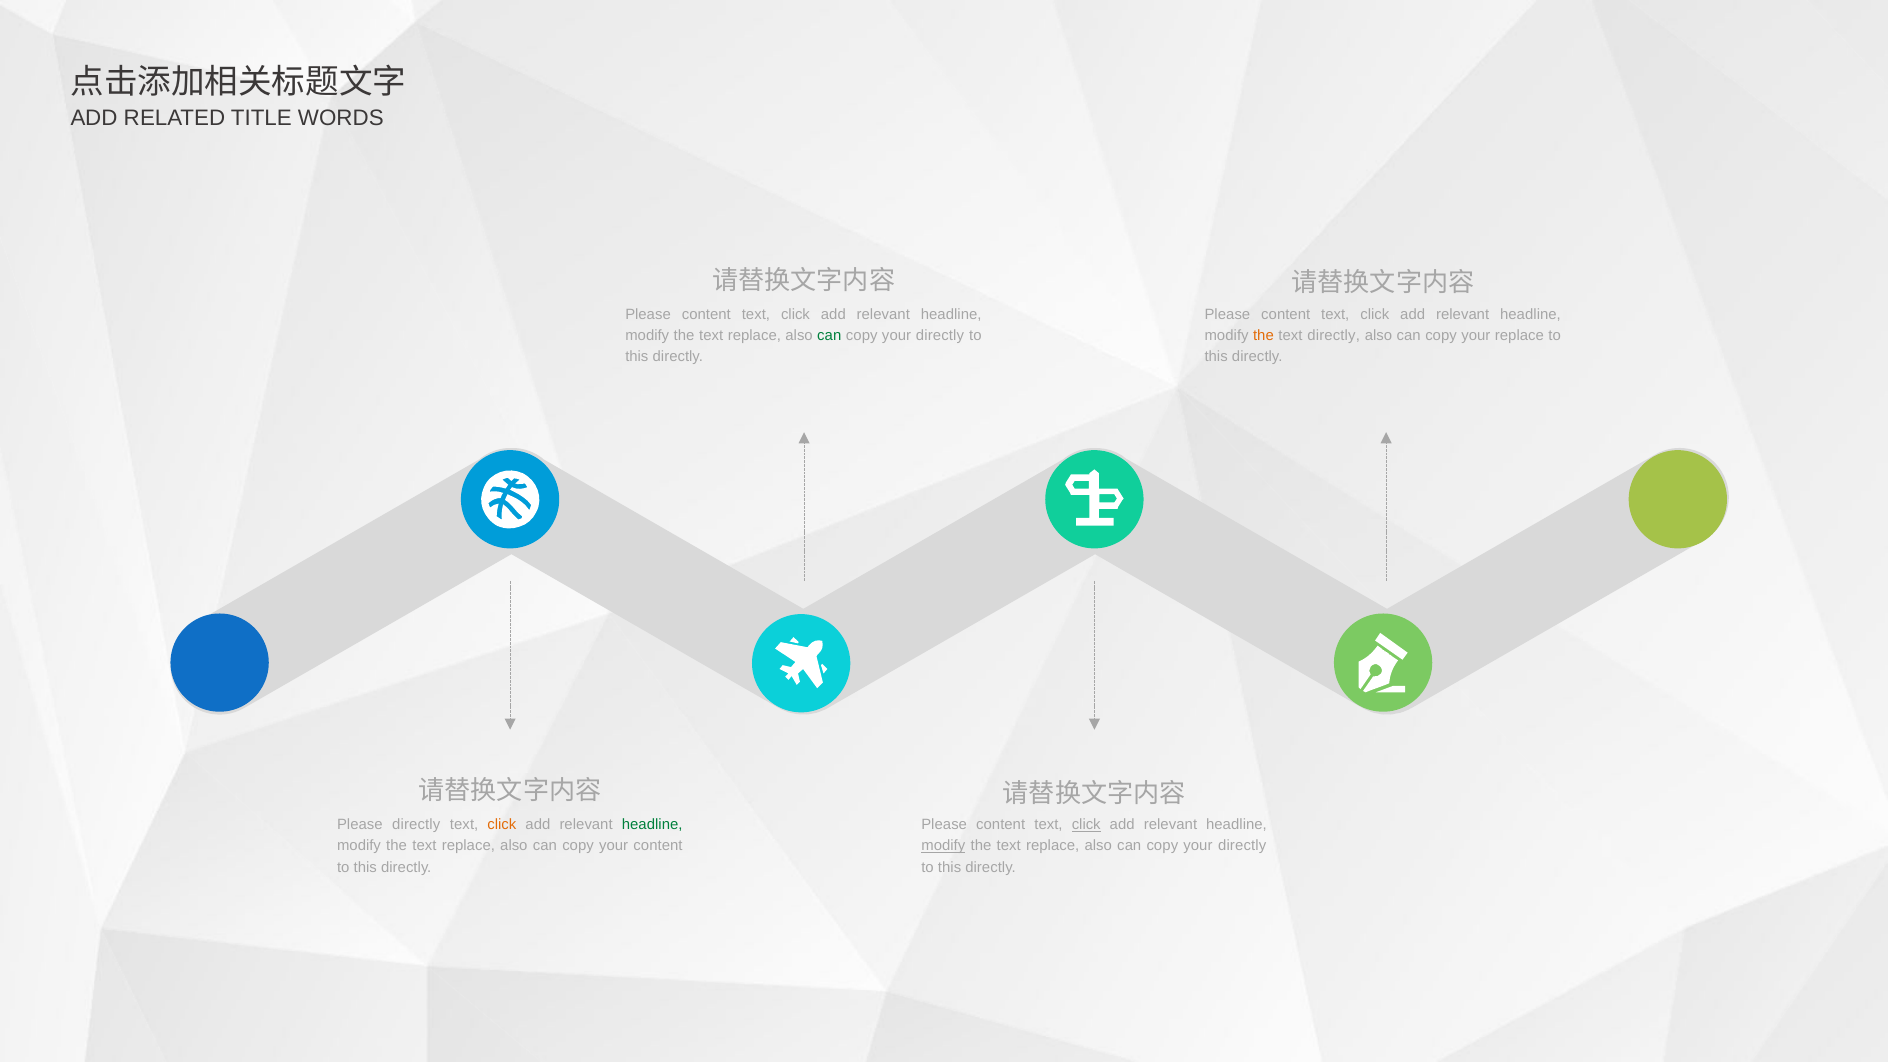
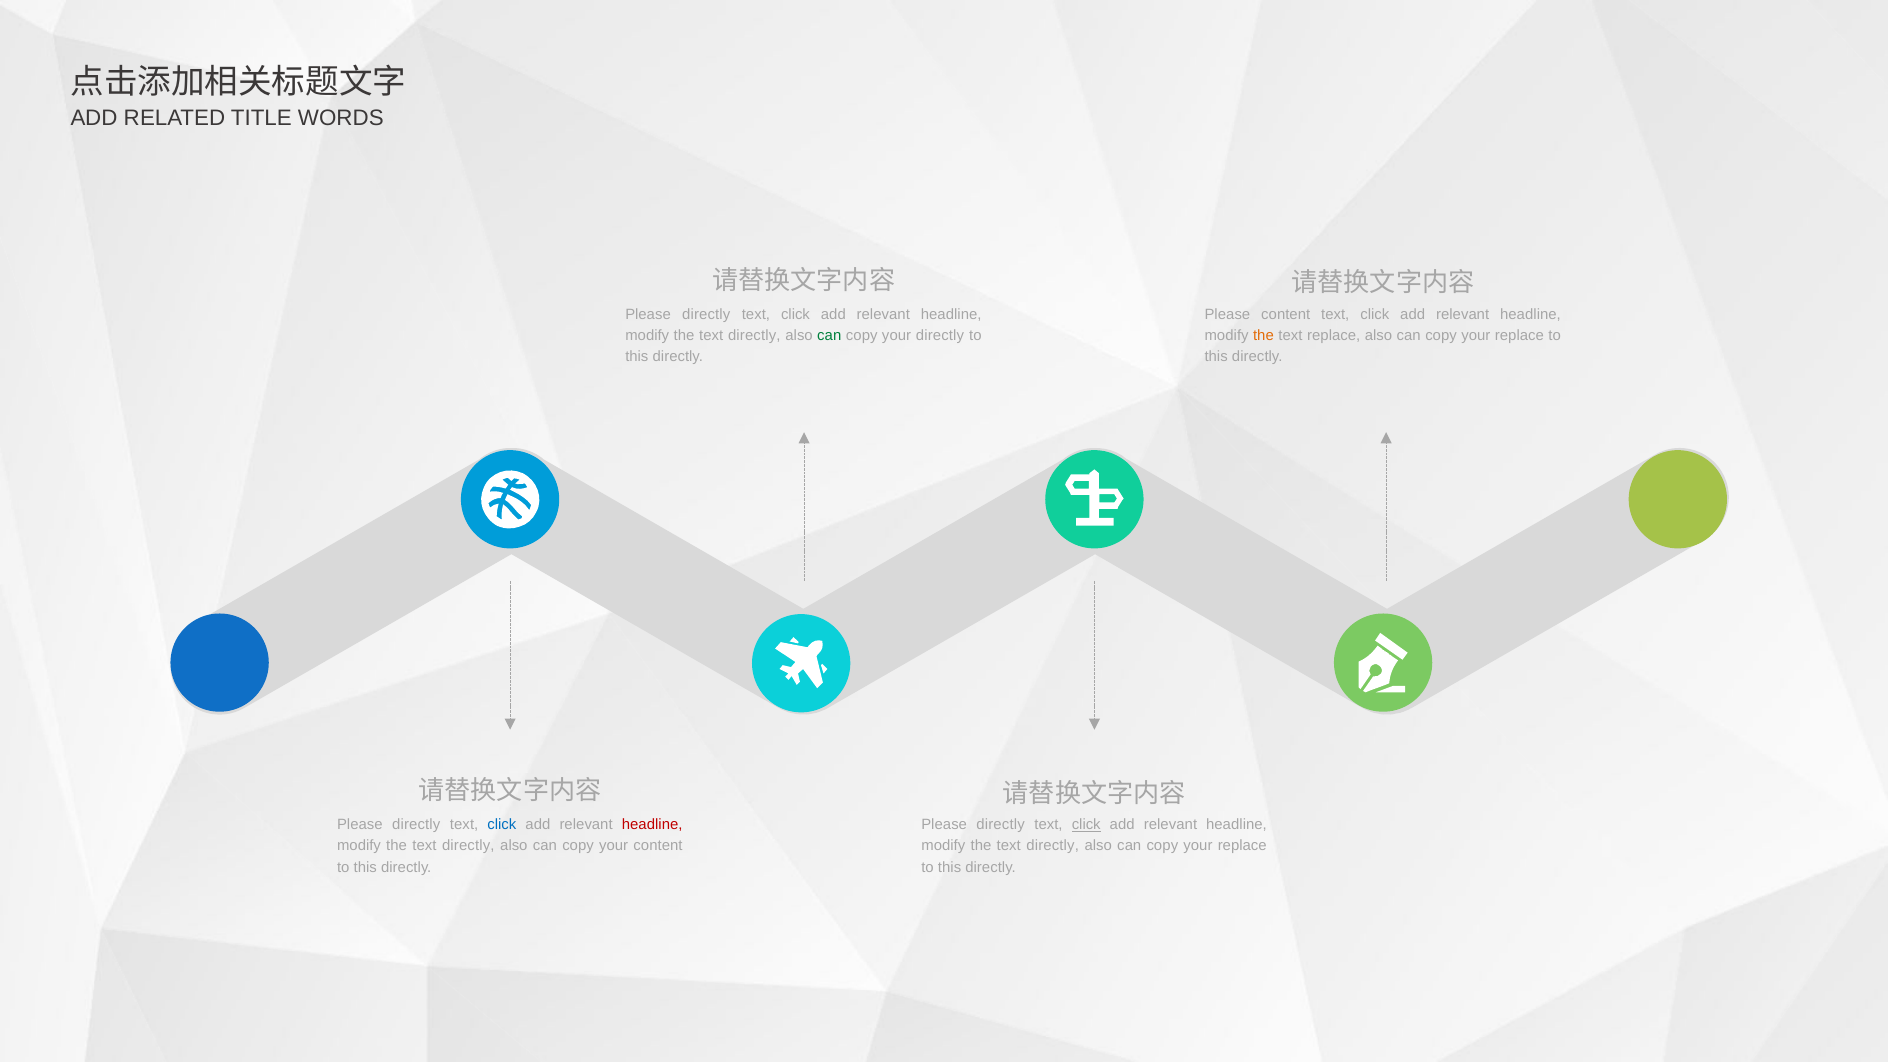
content at (706, 314): content -> directly
replace at (754, 336): replace -> directly
text directly: directly -> replace
click at (502, 825) colour: orange -> blue
headline at (652, 825) colour: green -> red
content at (1001, 825): content -> directly
replace at (468, 846): replace -> directly
modify at (943, 846) underline: present -> none
replace at (1053, 846): replace -> directly
directly at (1242, 846): directly -> replace
